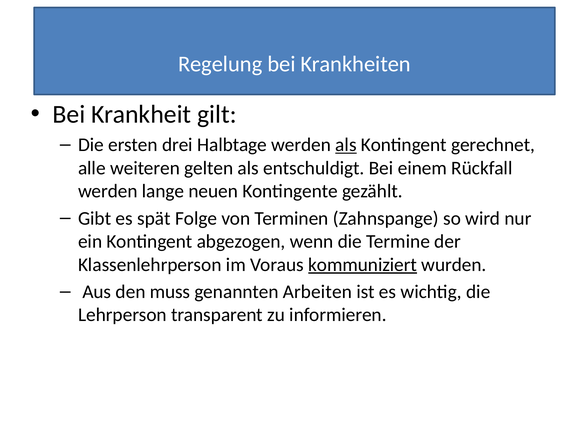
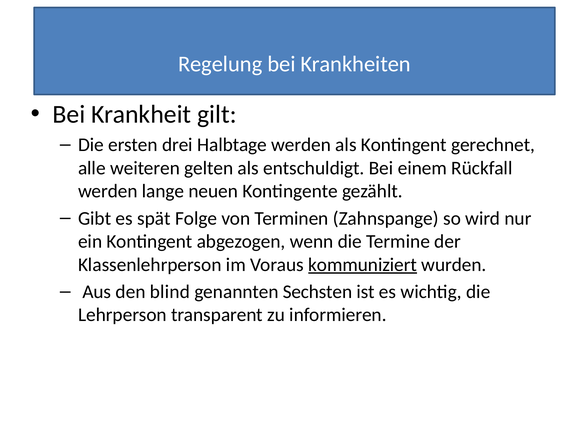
als at (346, 145) underline: present -> none
muss: muss -> blind
Arbeiten: Arbeiten -> Sechsten
